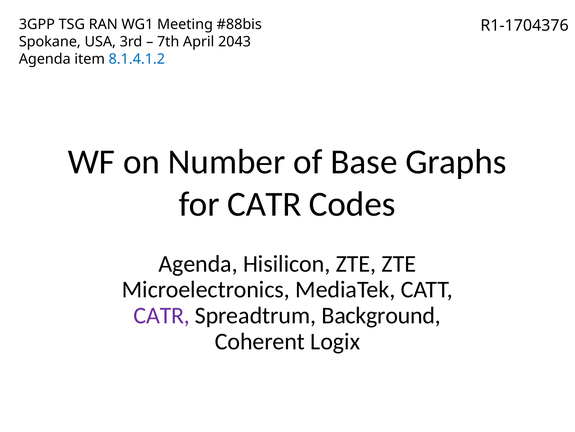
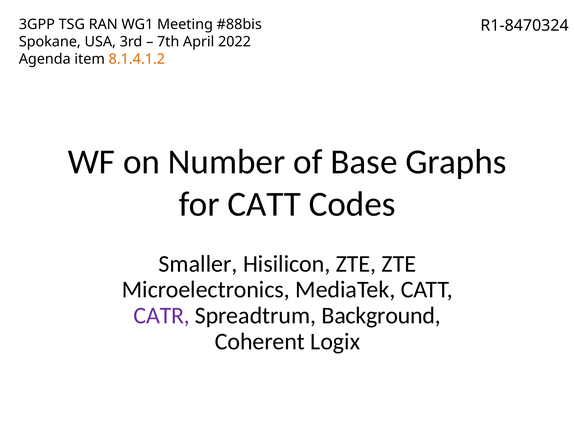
R1-1704376: R1-1704376 -> R1-8470324
2043: 2043 -> 2022
8.1.4.1.2 colour: blue -> orange
for CATR: CATR -> CATT
Agenda at (198, 263): Agenda -> Smaller
